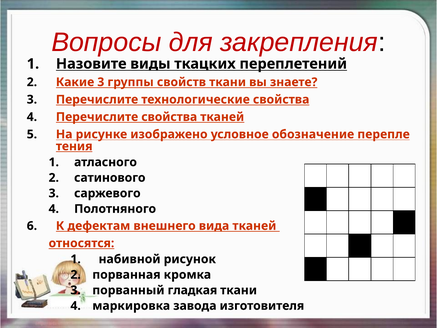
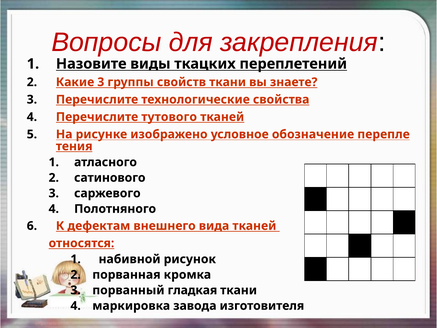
Перечислите свойства: свойства -> тутового
